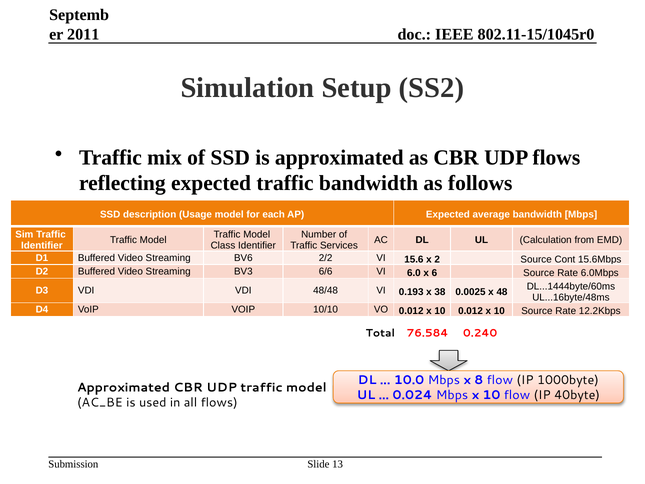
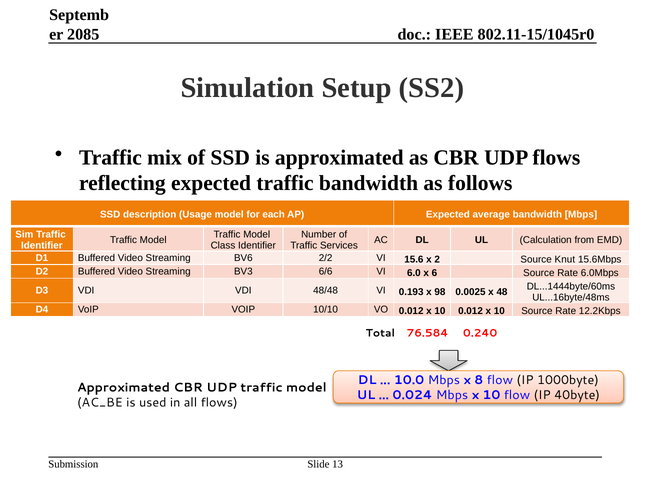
2011: 2011 -> 2085
Cont: Cont -> Knut
38: 38 -> 98
